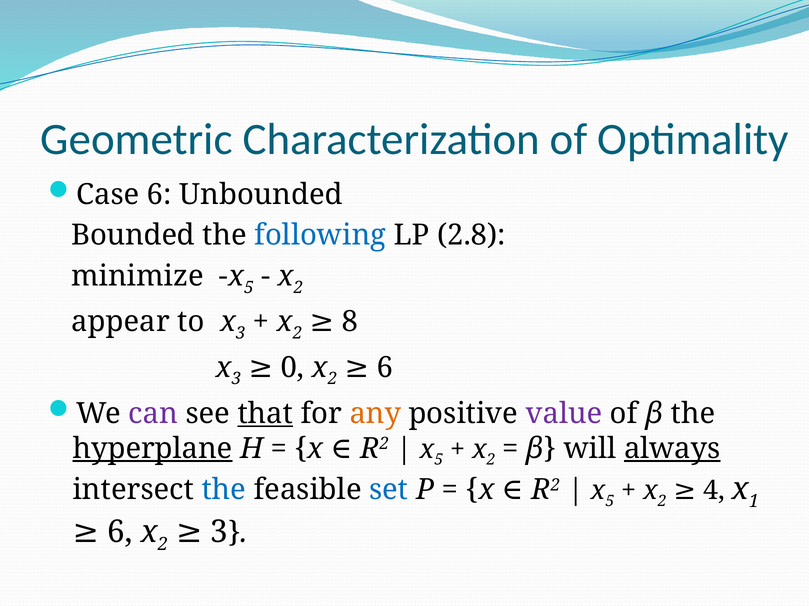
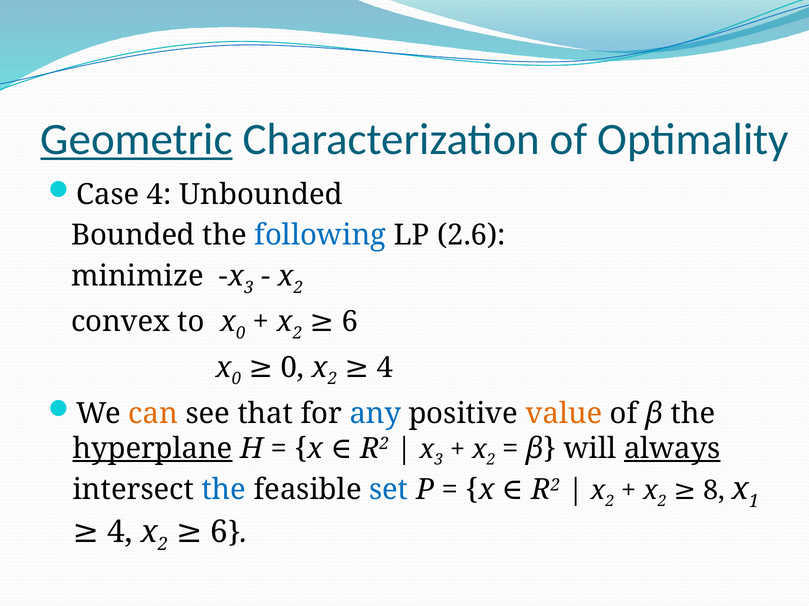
Geometric underline: none -> present
Case 6: 6 -> 4
2.8: 2.8 -> 2.6
minimize x 5: 5 -> 3
appear: appear -> convex
to x 3: 3 -> 0
8 at (350, 322): 8 -> 6
6 at (385, 368): 6 -> 4
3 at (236, 379): 3 -> 0
can colour: purple -> orange
that underline: present -> none
any colour: orange -> blue
value colour: purple -> orange
5 at (439, 460): 5 -> 3
5 at (610, 502): 5 -> 2
4: 4 -> 8
3 at (219, 533): 3 -> 6
6 at (120, 533): 6 -> 4
